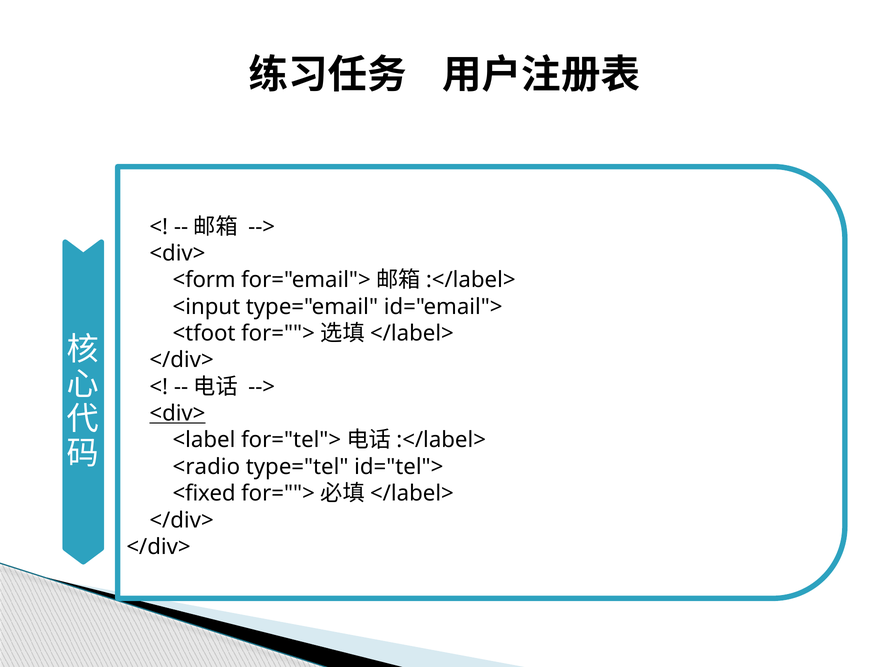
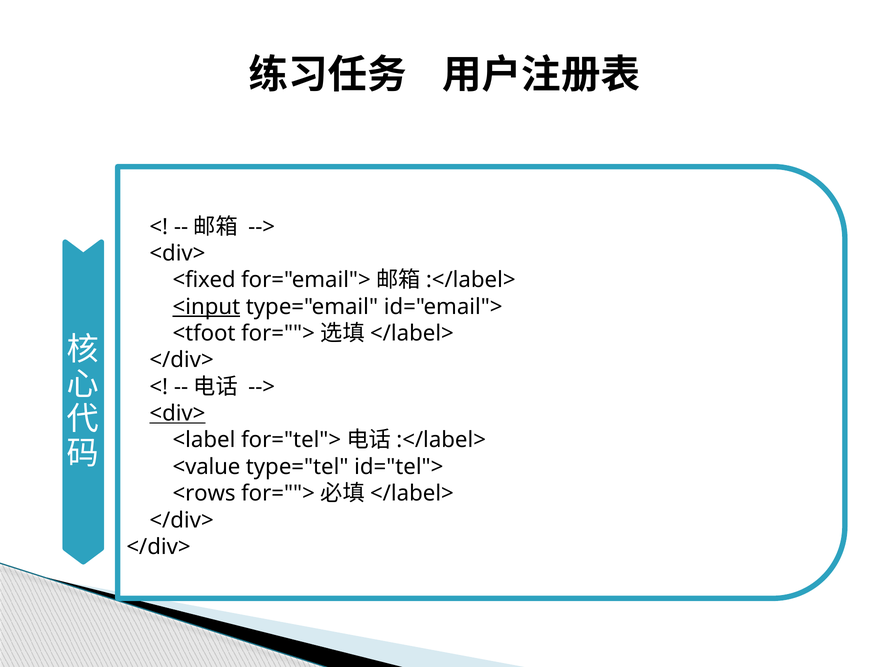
<form: <form -> <fixed
<input underline: none -> present
<radio: <radio -> <value
<fixed: <fixed -> <rows
